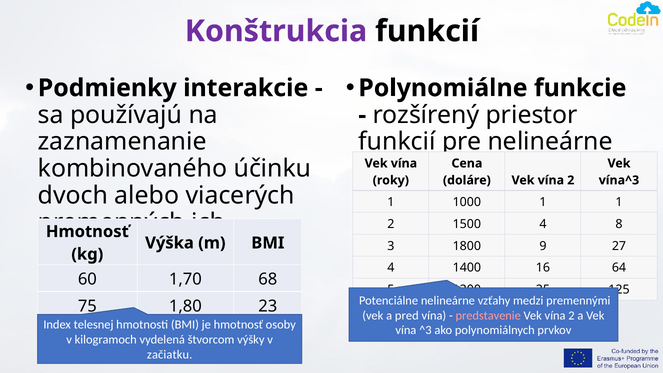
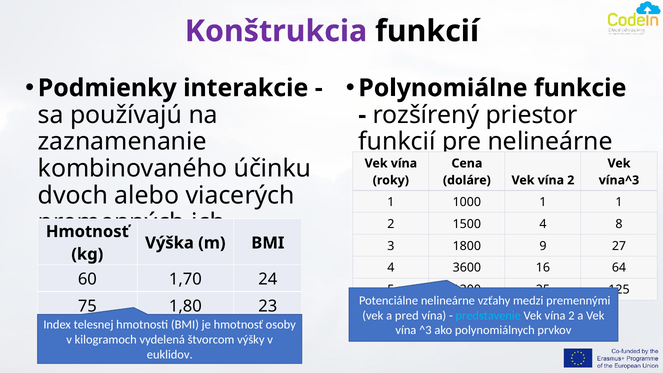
1400: 1400 -> 3600
68: 68 -> 24
predstavenie colour: pink -> light blue
začiatku: začiatku -> euklidov
